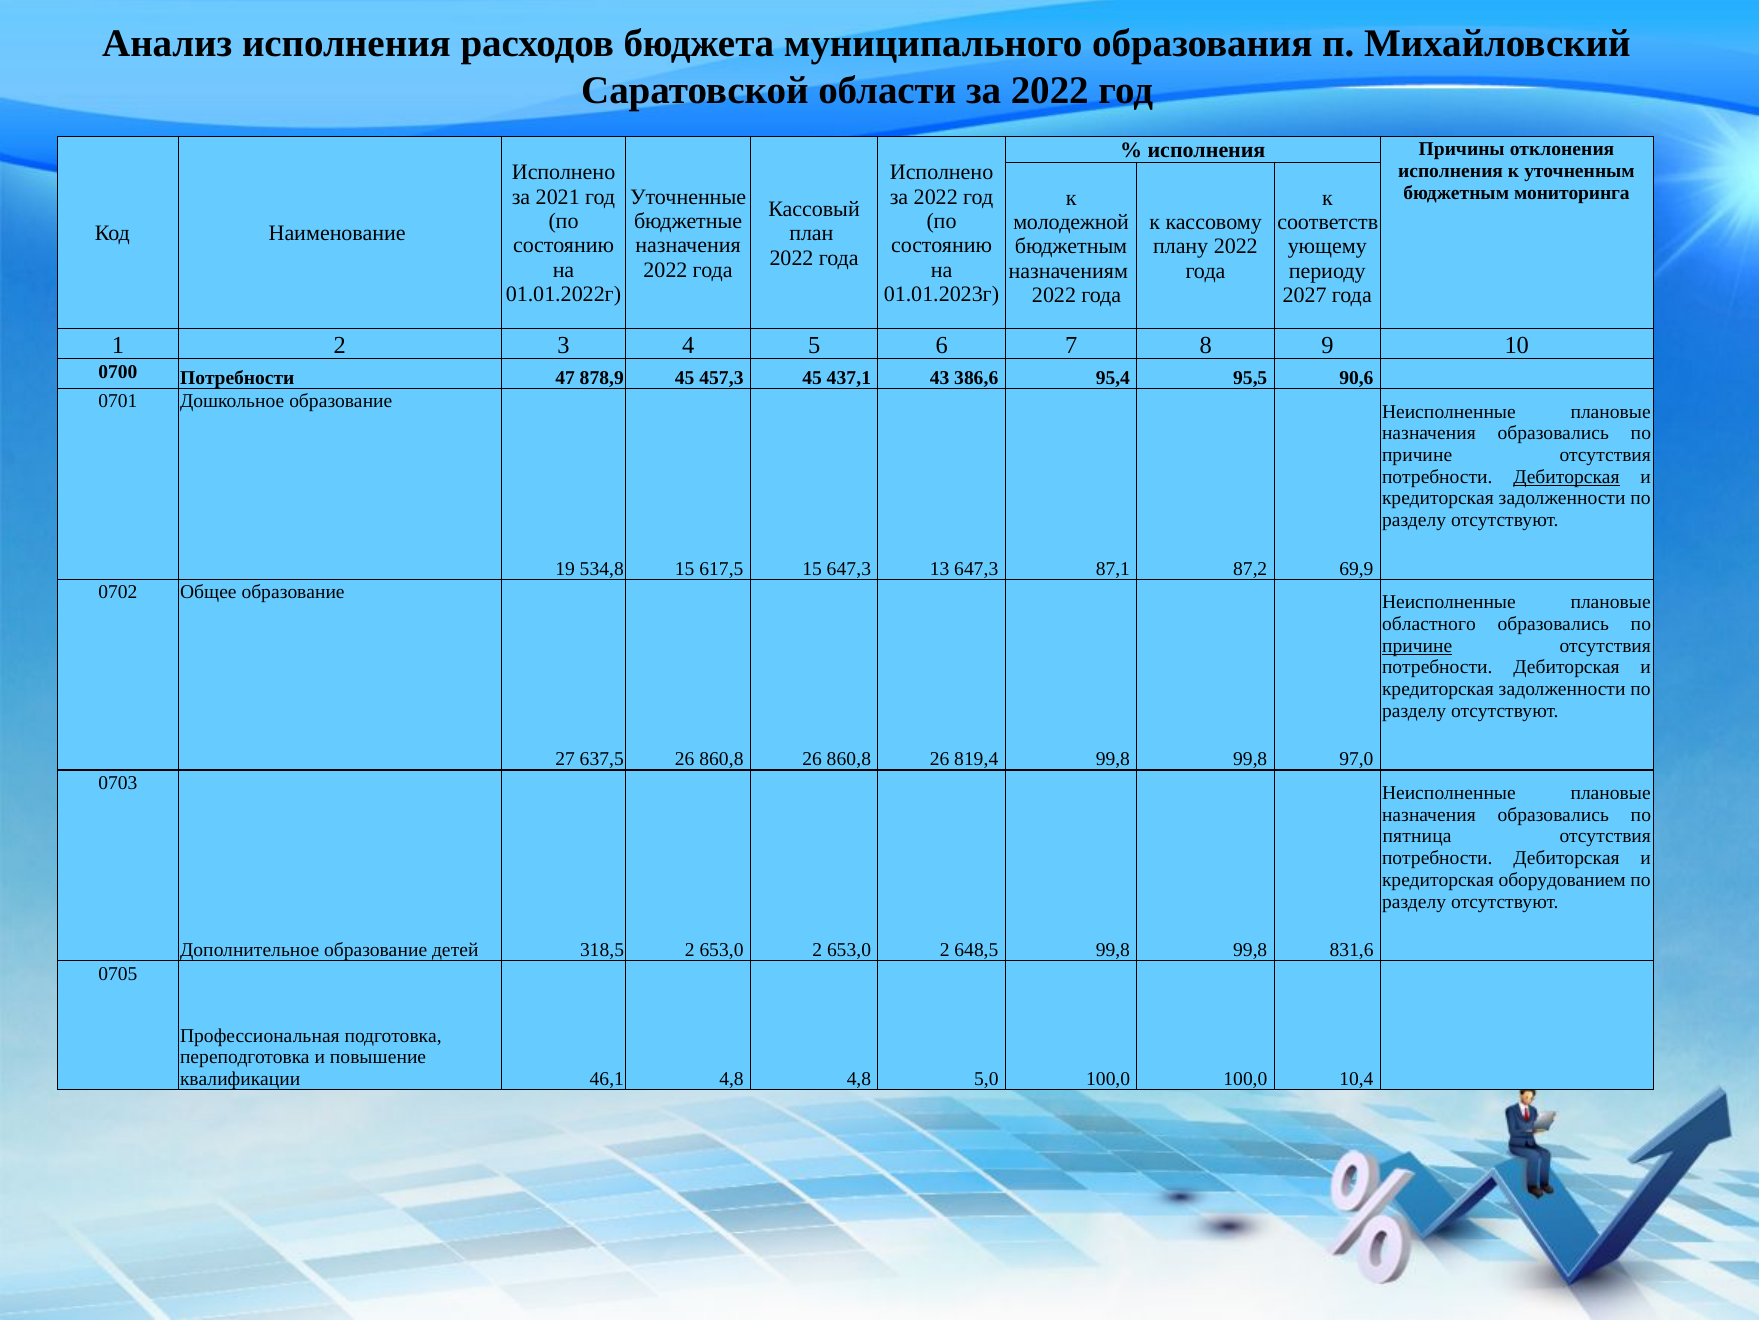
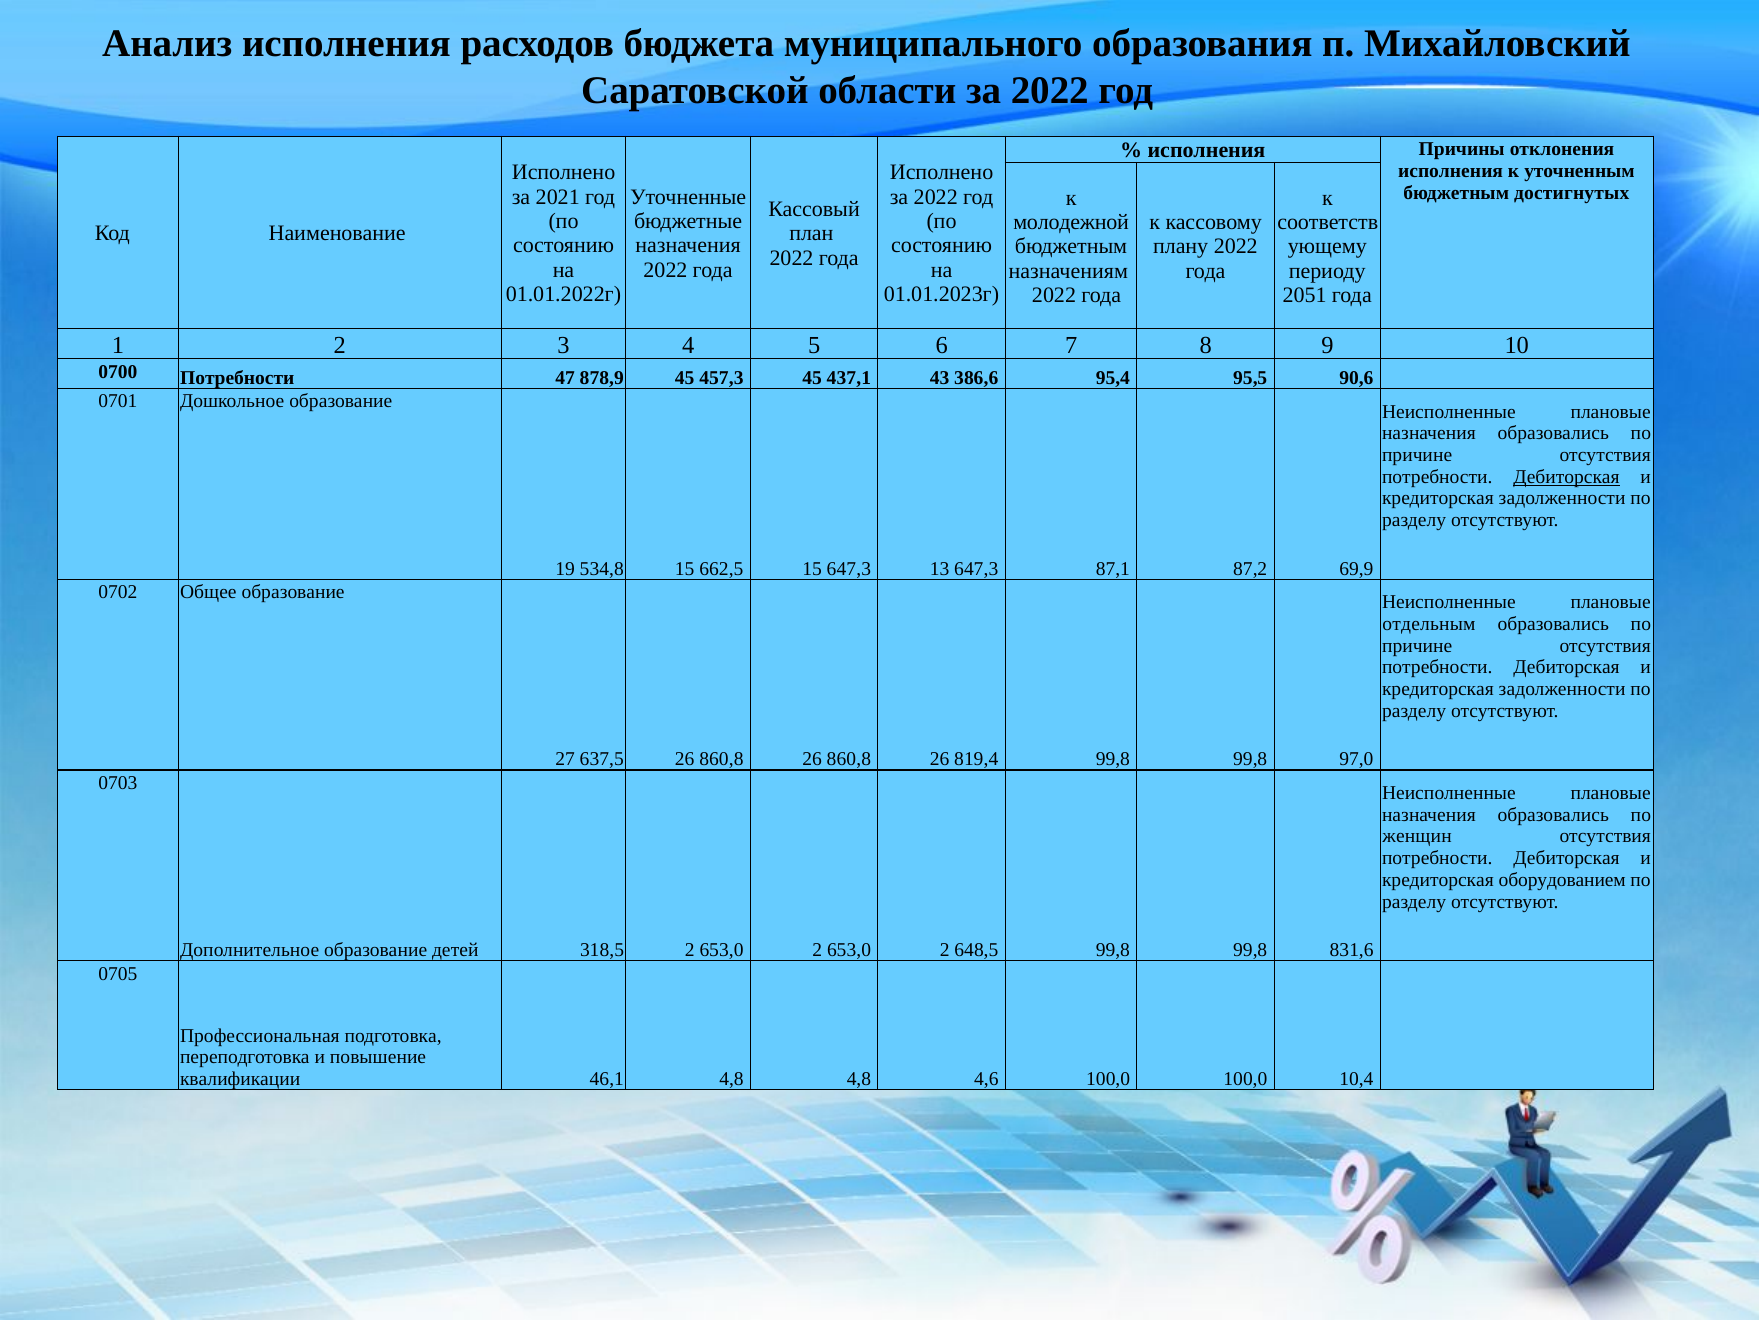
мониторинга: мониторинга -> достигнутых
2027: 2027 -> 2051
617,5: 617,5 -> 662,5
областного: областного -> отдельным
причине at (1417, 645) underline: present -> none
пятница: пятница -> женщин
5,0: 5,0 -> 4,6
